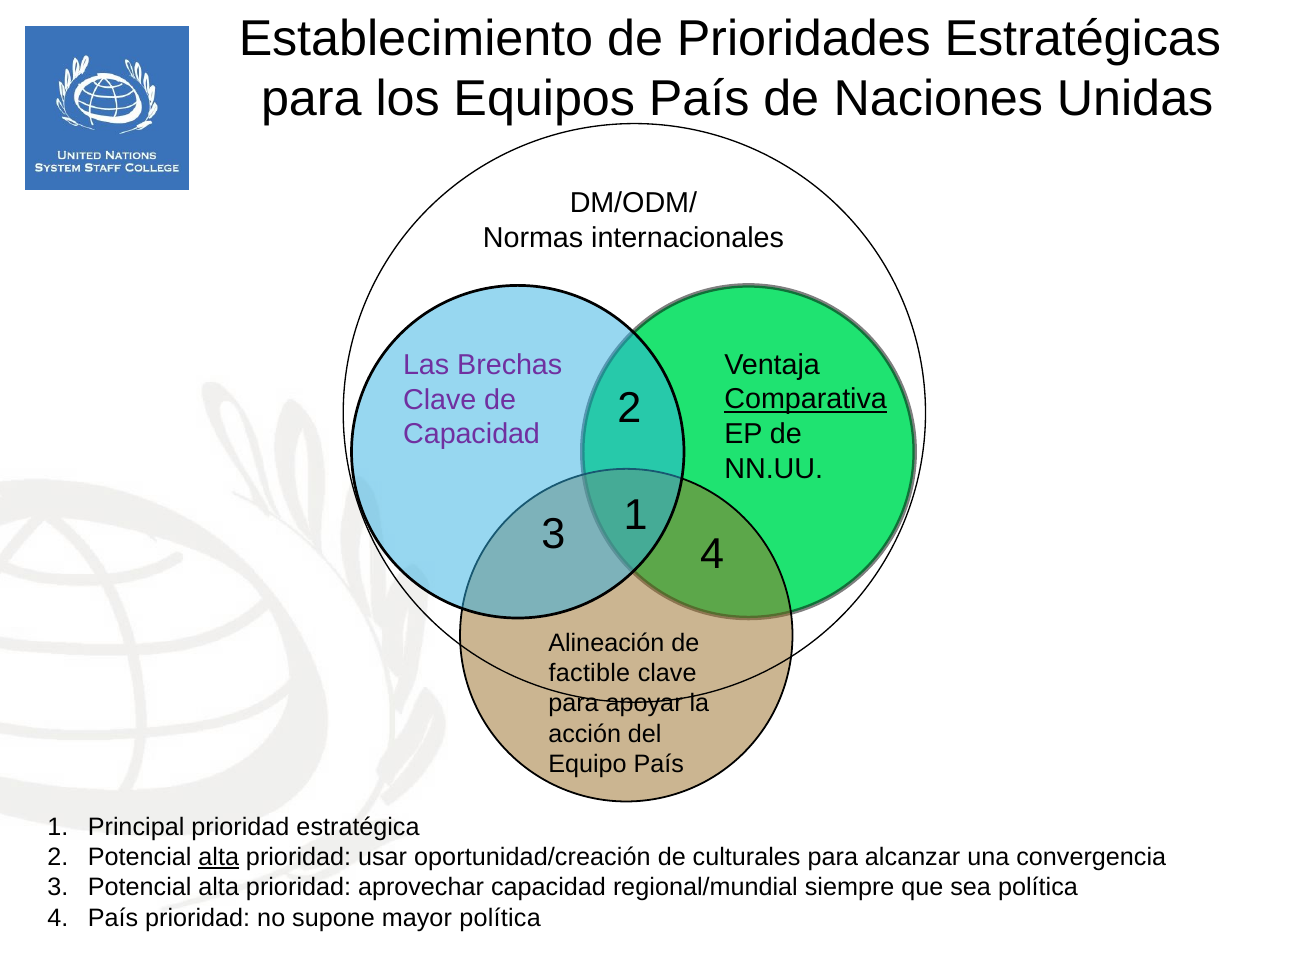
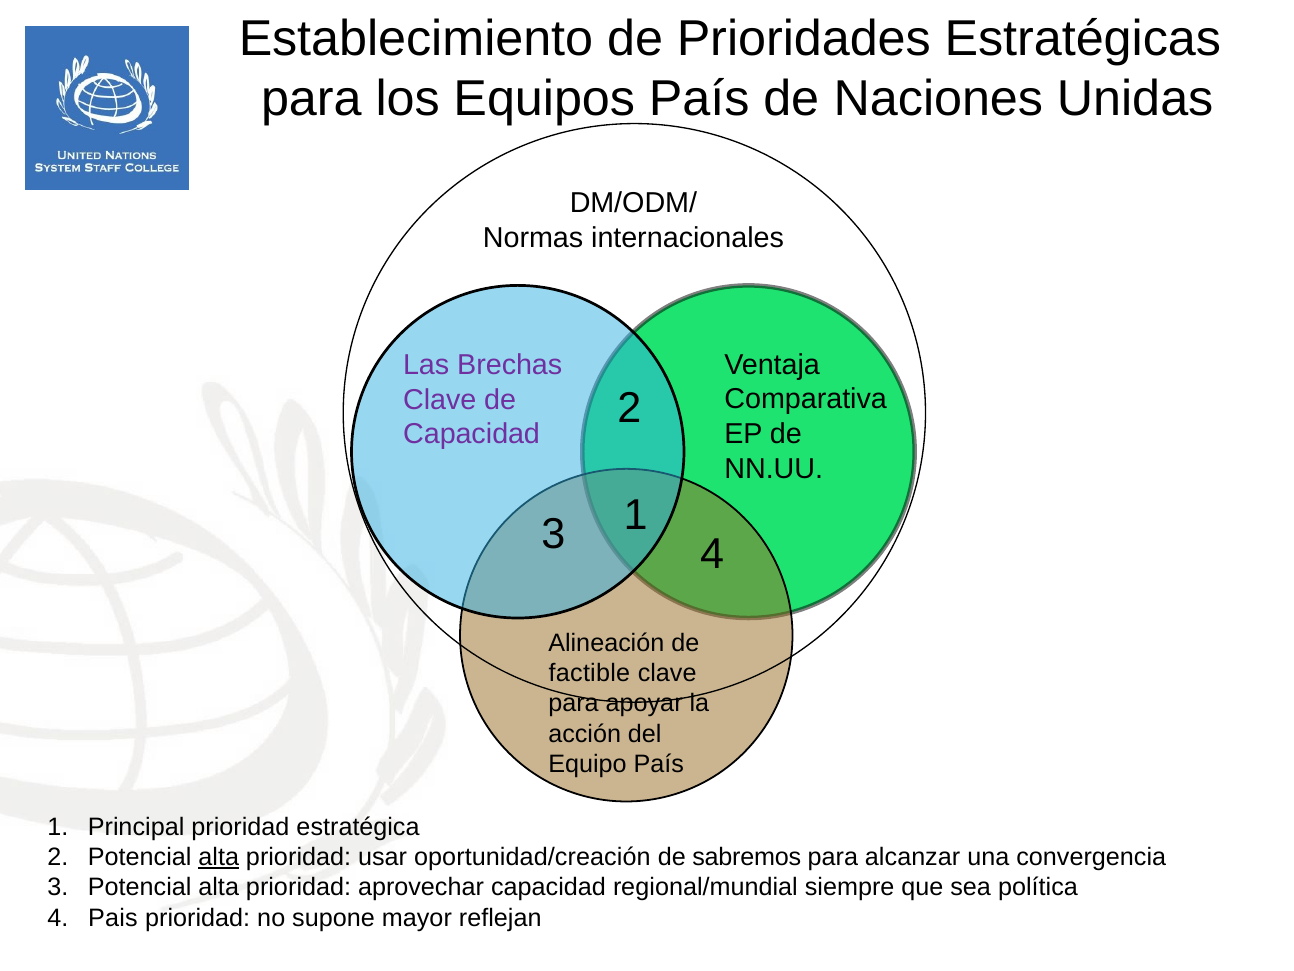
Comparativa underline: present -> none
culturales: culturales -> sabremos
4 País: País -> Pais
mayor política: política -> reflejan
